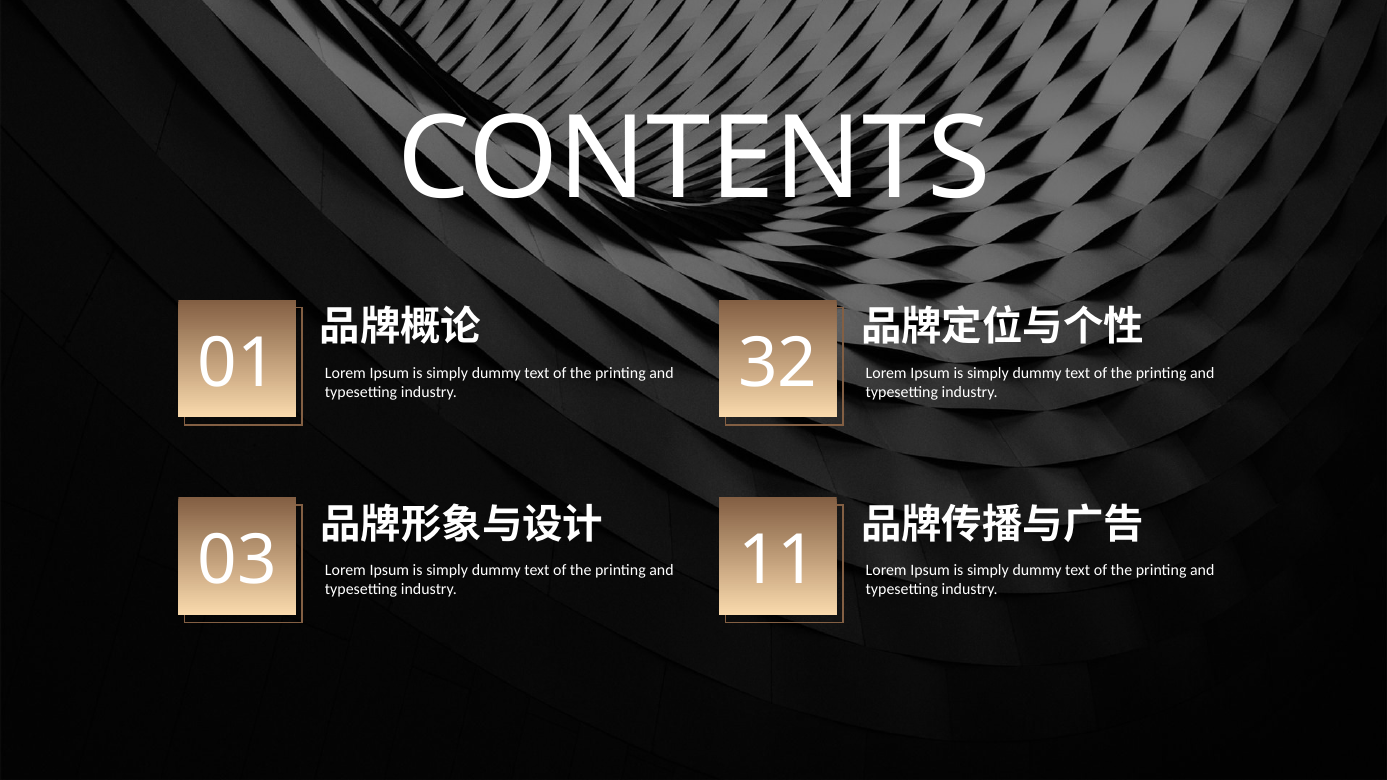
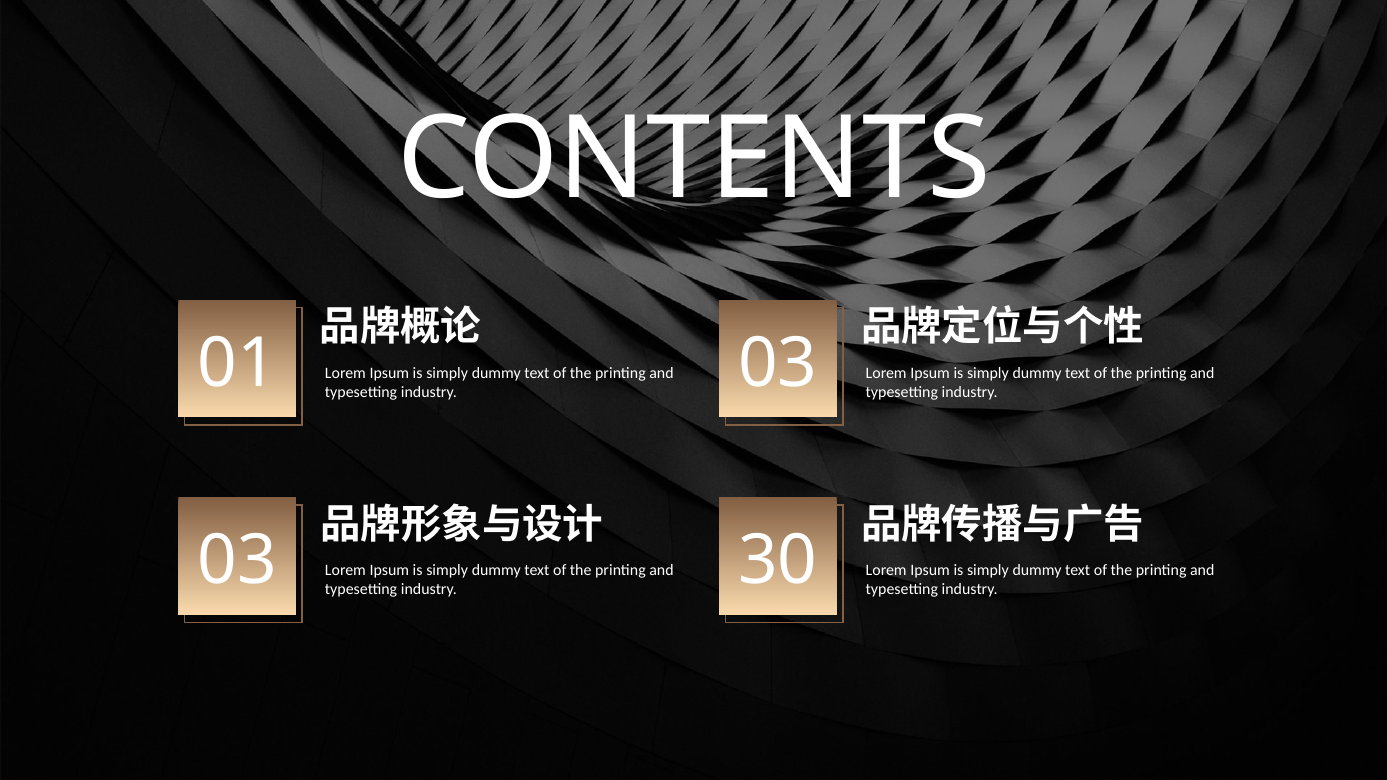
32 at (778, 363): 32 -> 03
11: 11 -> 30
